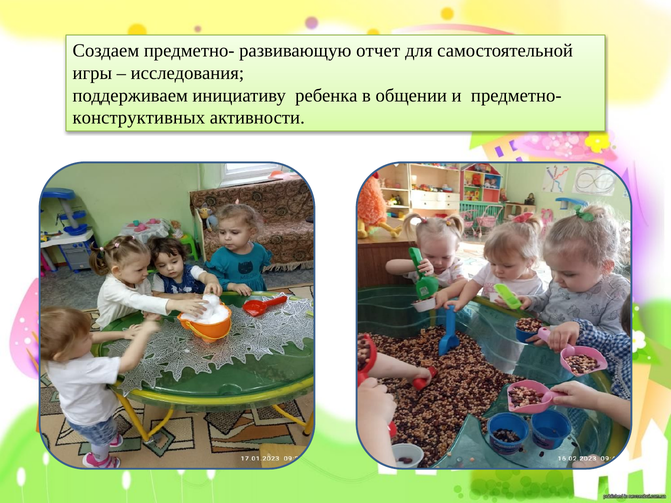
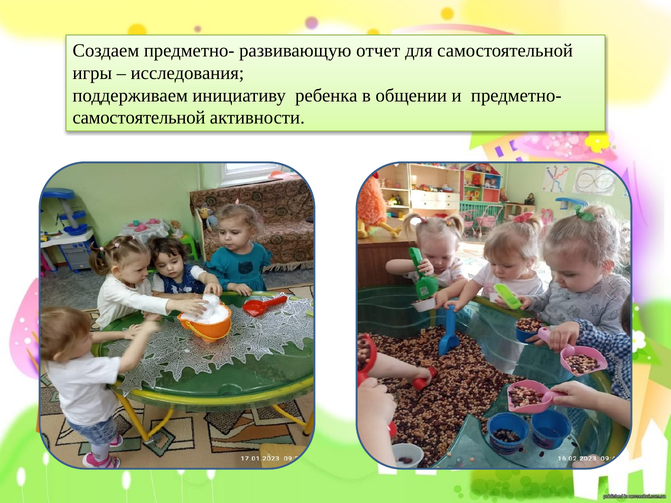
конструктивных at (139, 118): конструктивных -> самостоятельной
